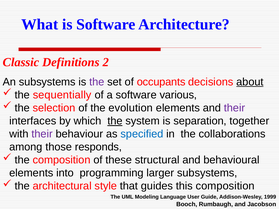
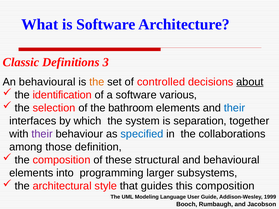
2: 2 -> 3
An subsystems: subsystems -> behavioural
the at (97, 82) colour: purple -> orange
occupants: occupants -> controlled
sequentially: sequentially -> identification
evolution: evolution -> bathroom
their at (235, 108) colour: purple -> blue
the at (115, 121) underline: present -> none
responds: responds -> definition
